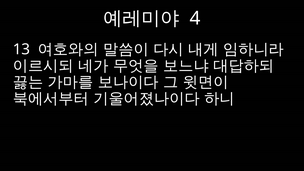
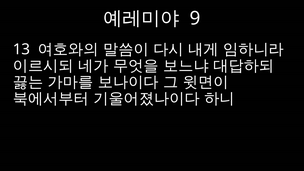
4: 4 -> 9
